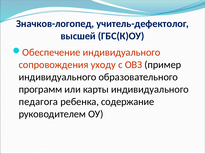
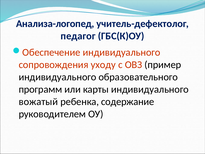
Значков-логопед: Значков-логопед -> Анализа-логопед
высшей: высшей -> педагог
педагога: педагога -> вожатый
